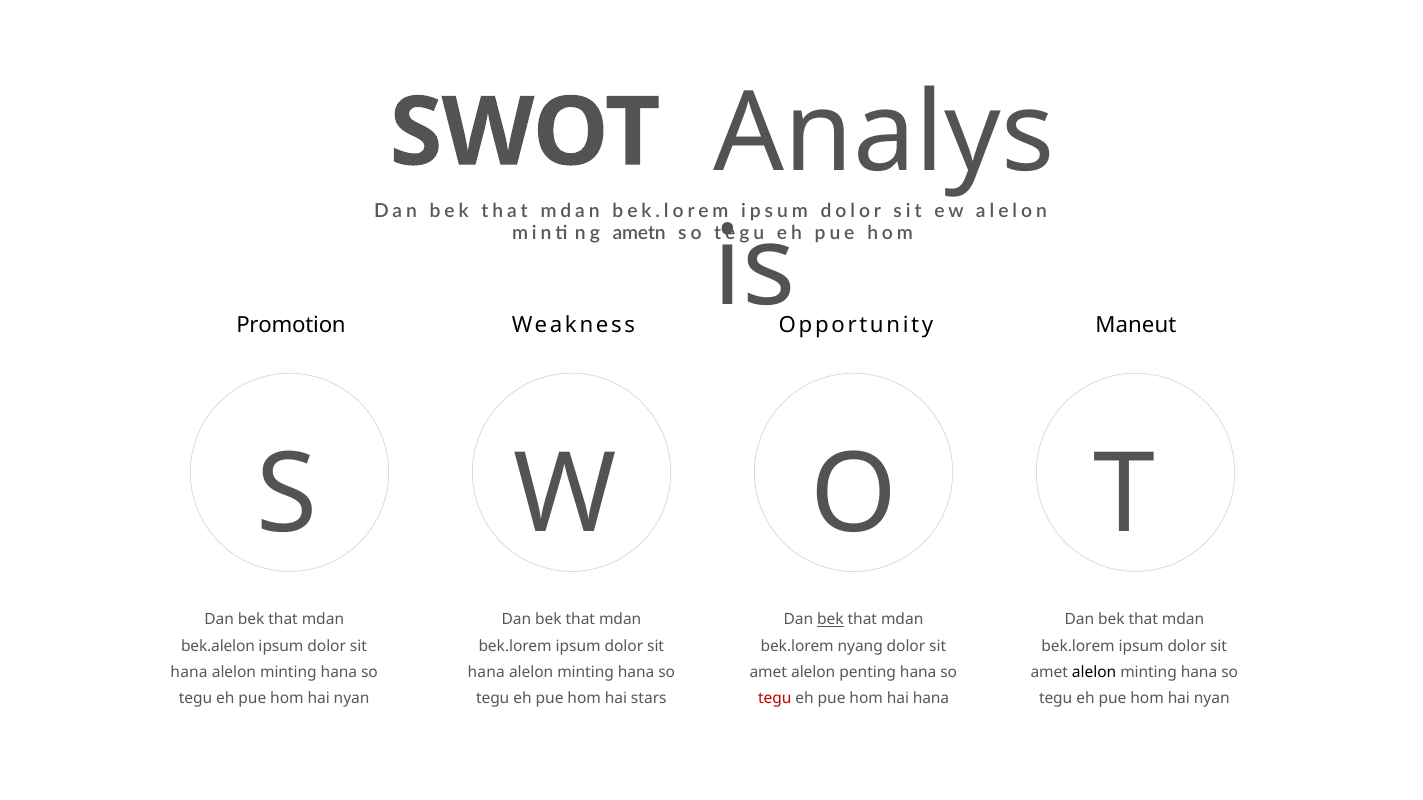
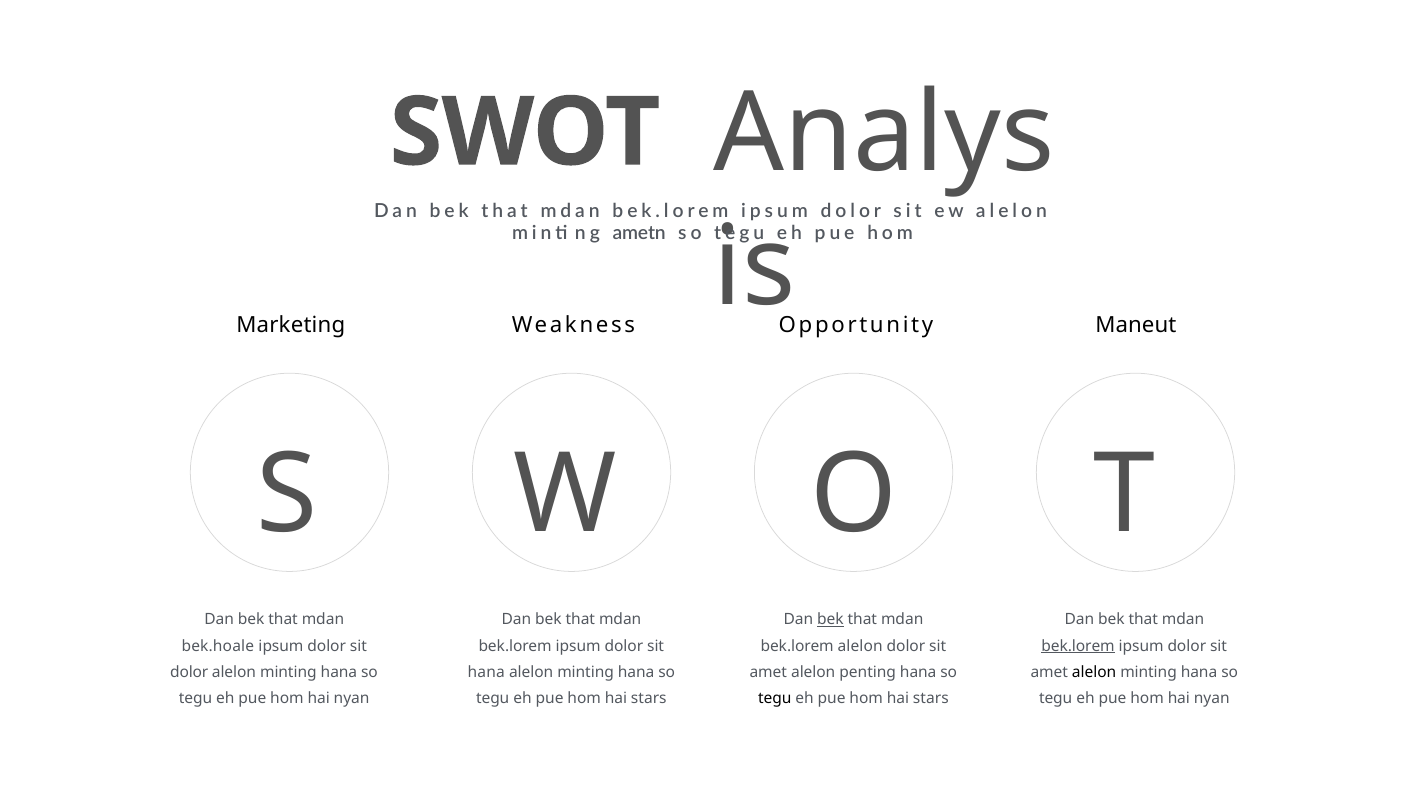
Promotion: Promotion -> Marketing
bek.alelon: bek.alelon -> bek.hoale
bek.lorem nyang: nyang -> alelon
bek.lorem at (1078, 646) underline: none -> present
hana at (189, 672): hana -> dolor
tegu at (775, 698) colour: red -> black
hana at (931, 698): hana -> stars
